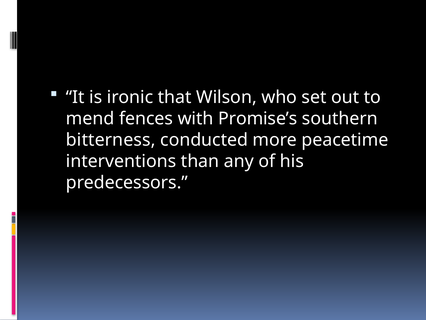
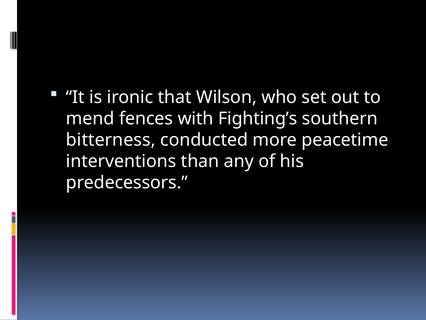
Promise’s: Promise’s -> Fighting’s
